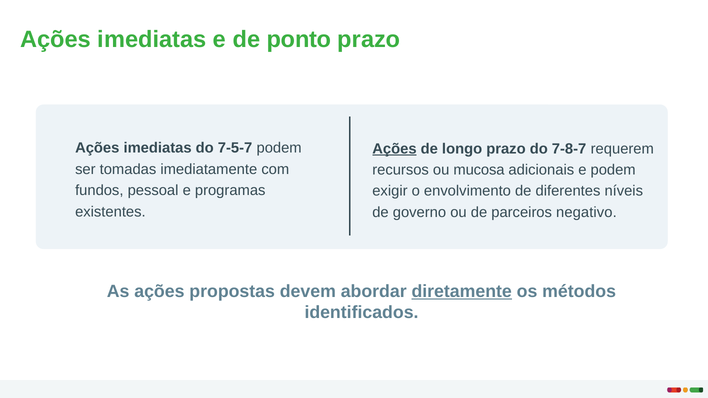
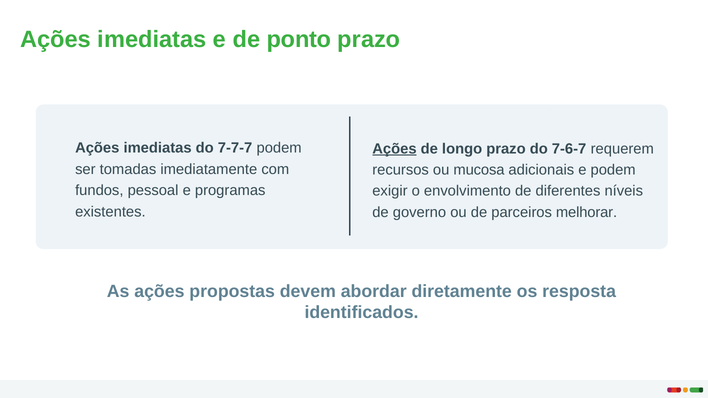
7-5-7: 7-5-7 -> 7-7-7
7-8-7: 7-8-7 -> 7-6-7
negativo: negativo -> melhorar
diretamente underline: present -> none
métodos: métodos -> resposta
